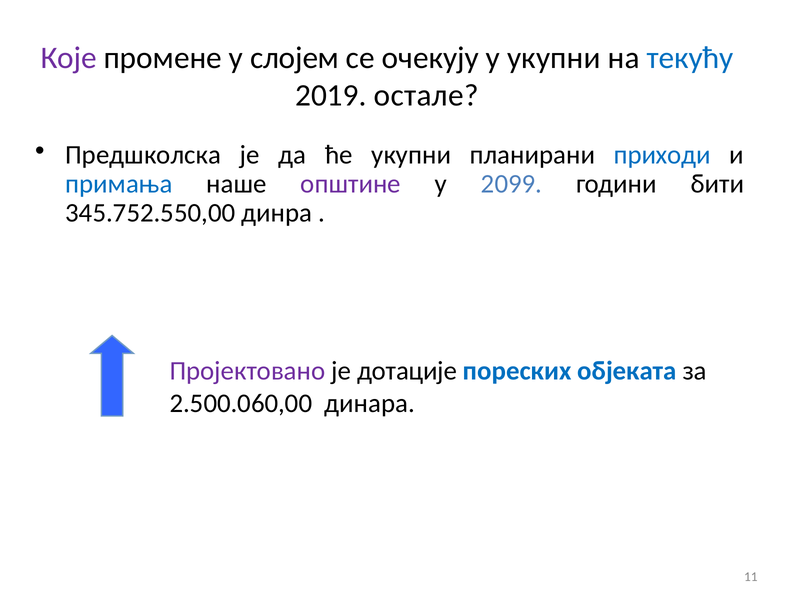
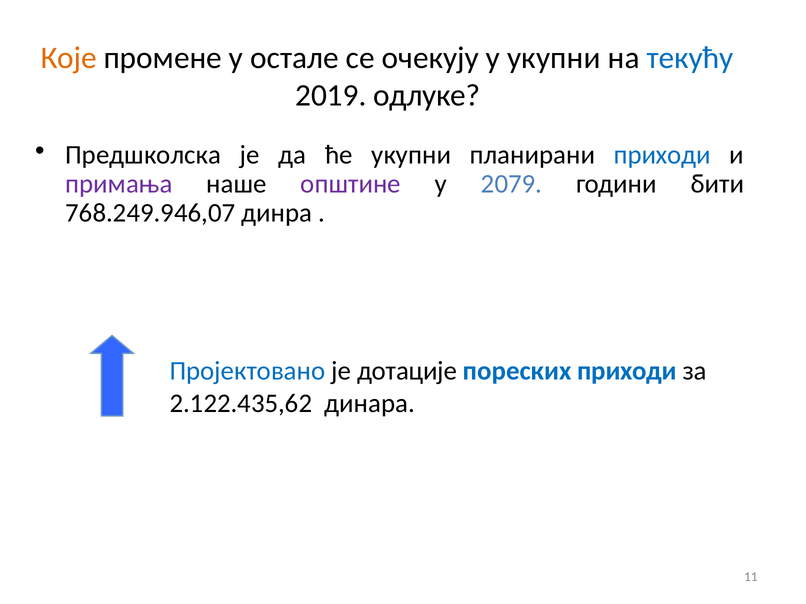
Које colour: purple -> orange
слојем: слојем -> остале
остале: остале -> одлуке
примања colour: blue -> purple
2099: 2099 -> 2079
345.752.550,00: 345.752.550,00 -> 768.249.946,07
Пројектовано colour: purple -> blue
пореских објеката: објеката -> приходи
2.500.060,00: 2.500.060,00 -> 2.122.435,62
